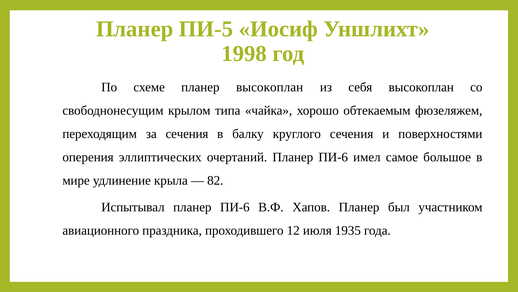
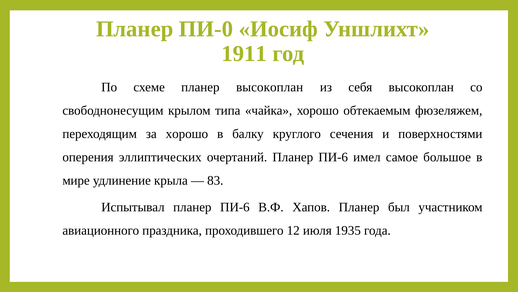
ПИ-5: ПИ-5 -> ПИ-0
1998: 1998 -> 1911
за сечения: сечения -> хорошо
82: 82 -> 83
